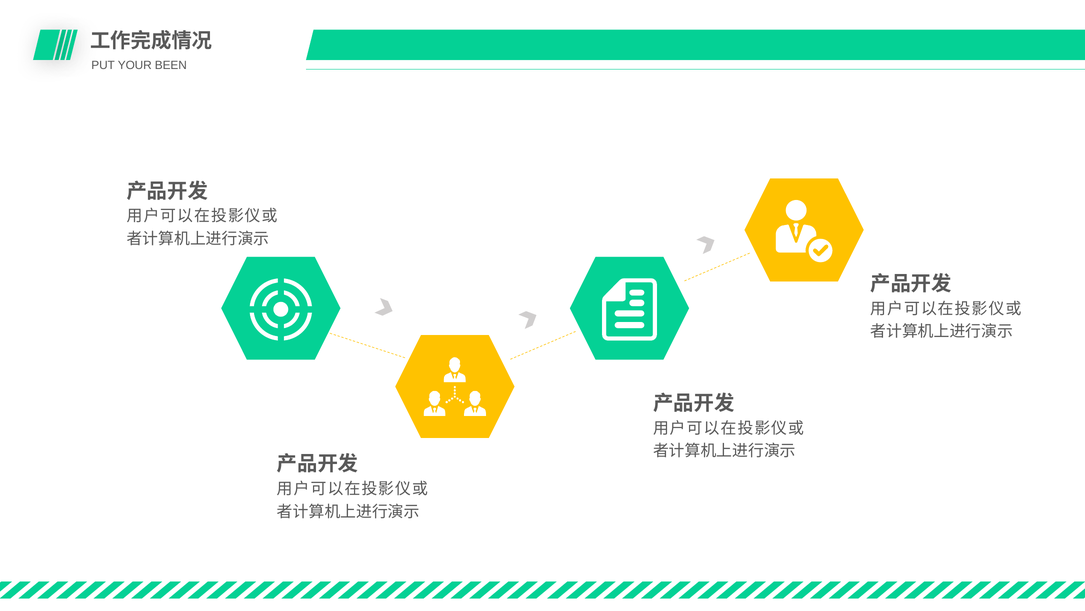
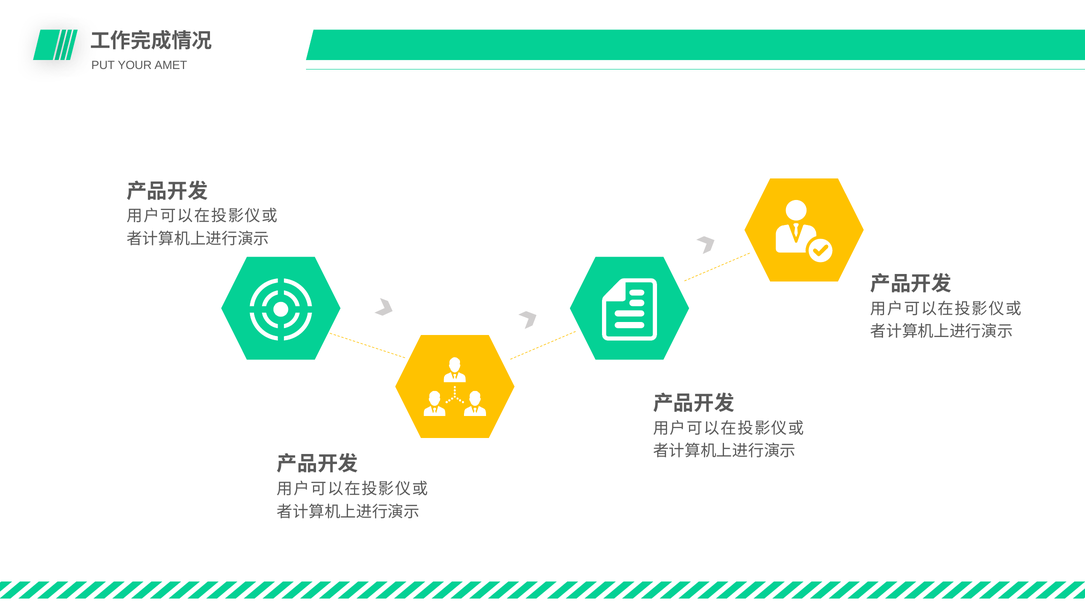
BEEN: BEEN -> AMET
